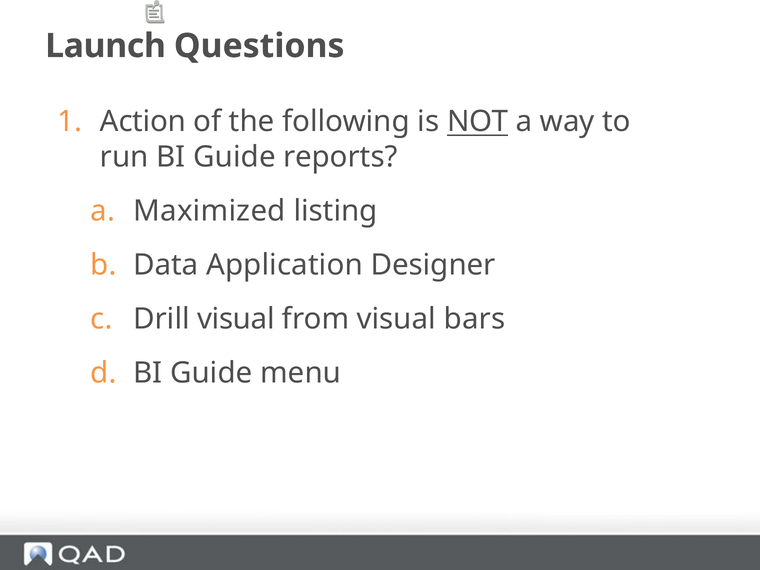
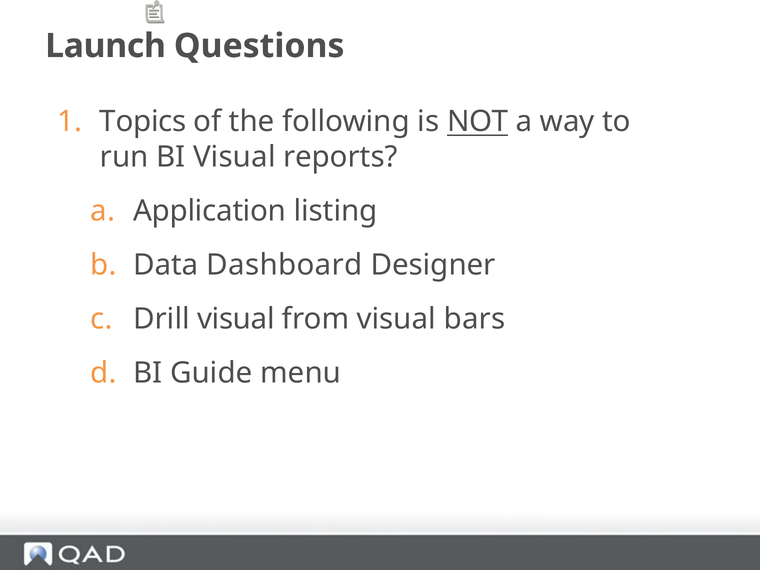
Action: Action -> Topics
run BI Guide: Guide -> Visual
Maximized: Maximized -> Application
Application: Application -> Dashboard
